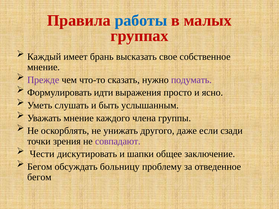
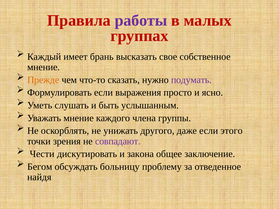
работы colour: blue -> purple
Прежде colour: purple -> orange
Формулировать идти: идти -> если
сзади: сзади -> этого
шапки: шапки -> закона
бегом at (39, 177): бегом -> найдя
